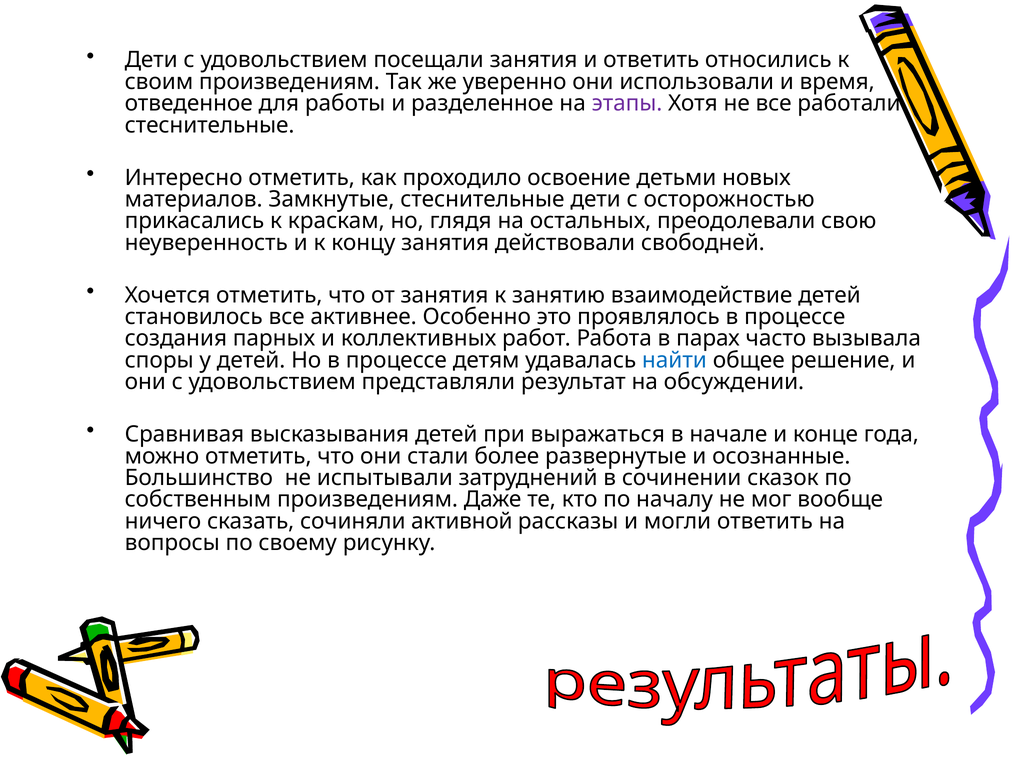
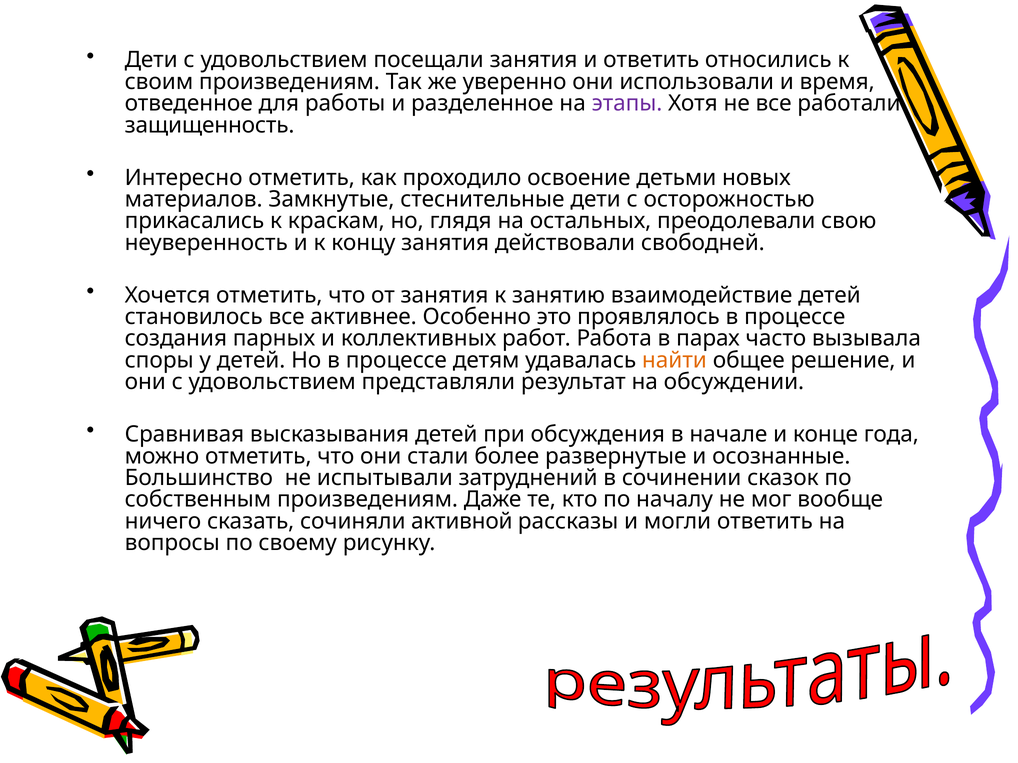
стеснительные at (210, 125): стеснительные -> защищенность
найти colour: blue -> orange
выражаться: выражаться -> обсуждения
